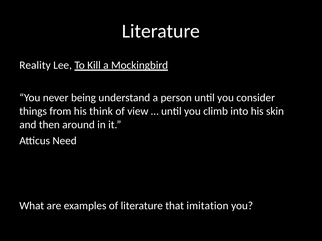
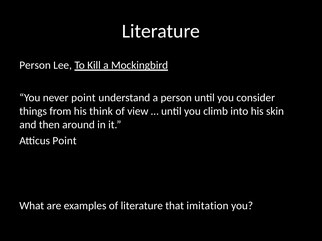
Reality at (35, 65): Reality -> Person
never being: being -> point
Atticus Need: Need -> Point
